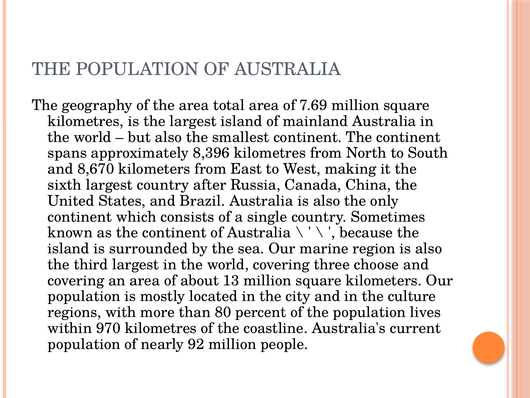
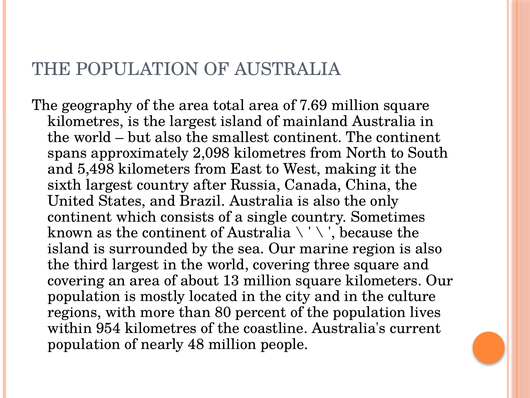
8,396: 8,396 -> 2,098
8,670: 8,670 -> 5,498
three choose: choose -> square
970: 970 -> 954
92: 92 -> 48
